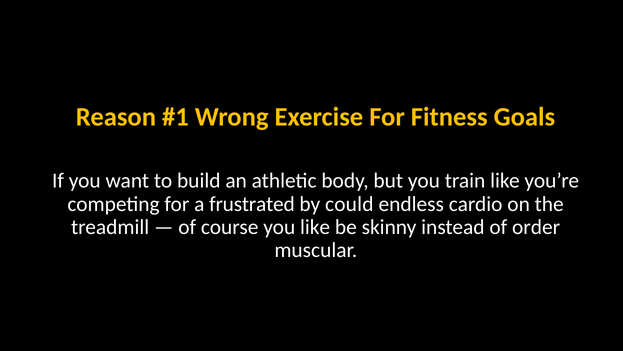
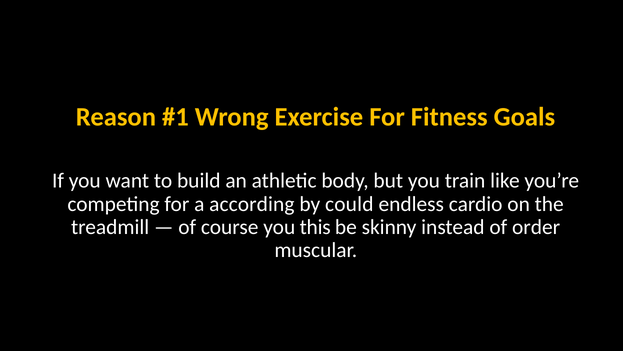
frustrated: frustrated -> according
you like: like -> this
